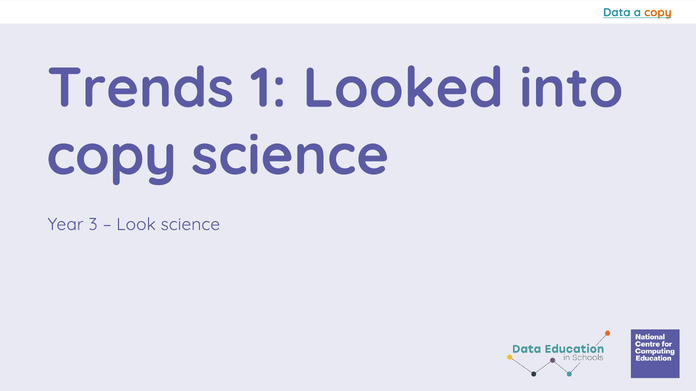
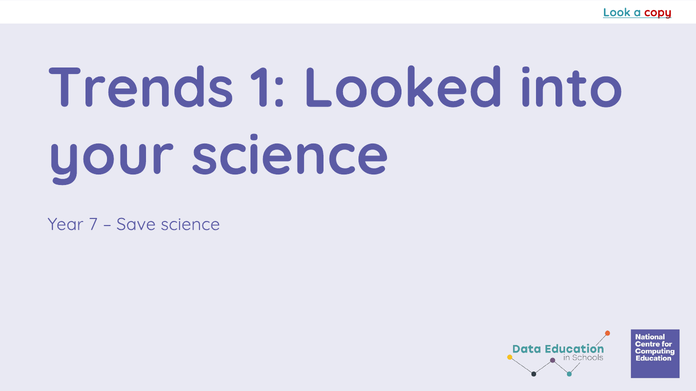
Data: Data -> Look
copy at (658, 12) colour: orange -> red
copy at (112, 156): copy -> your
3: 3 -> 7
Look: Look -> Save
